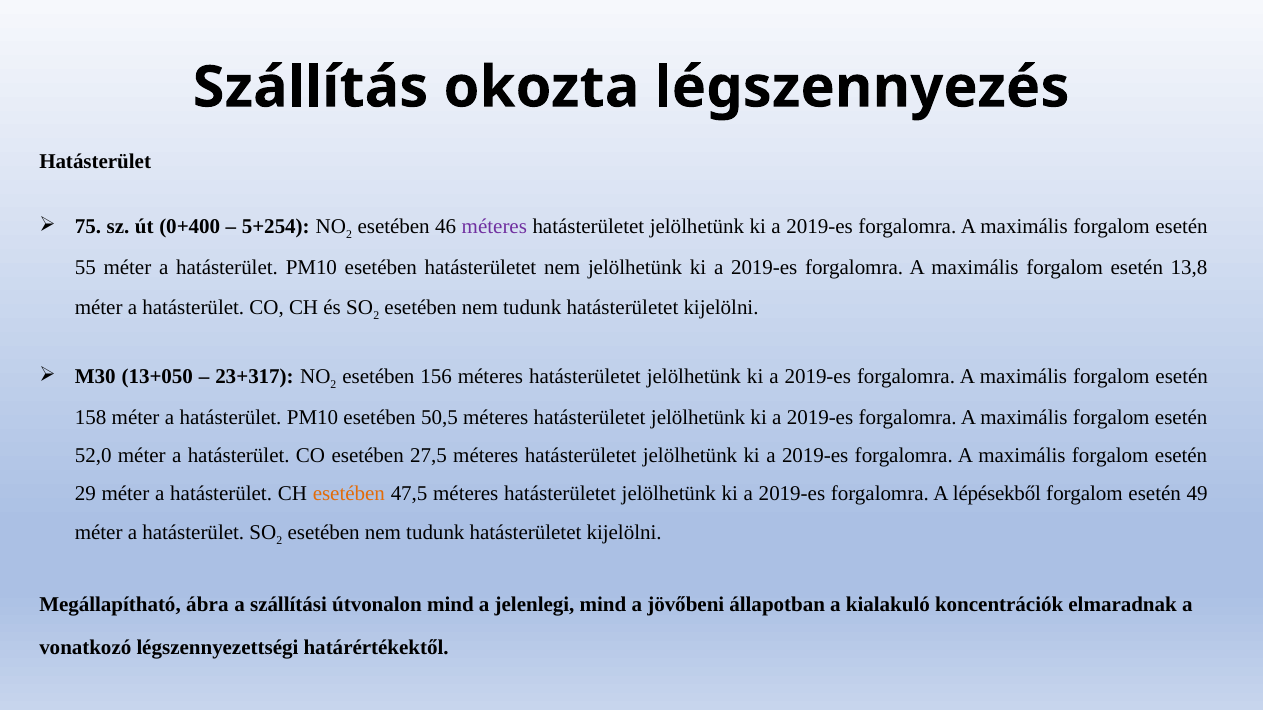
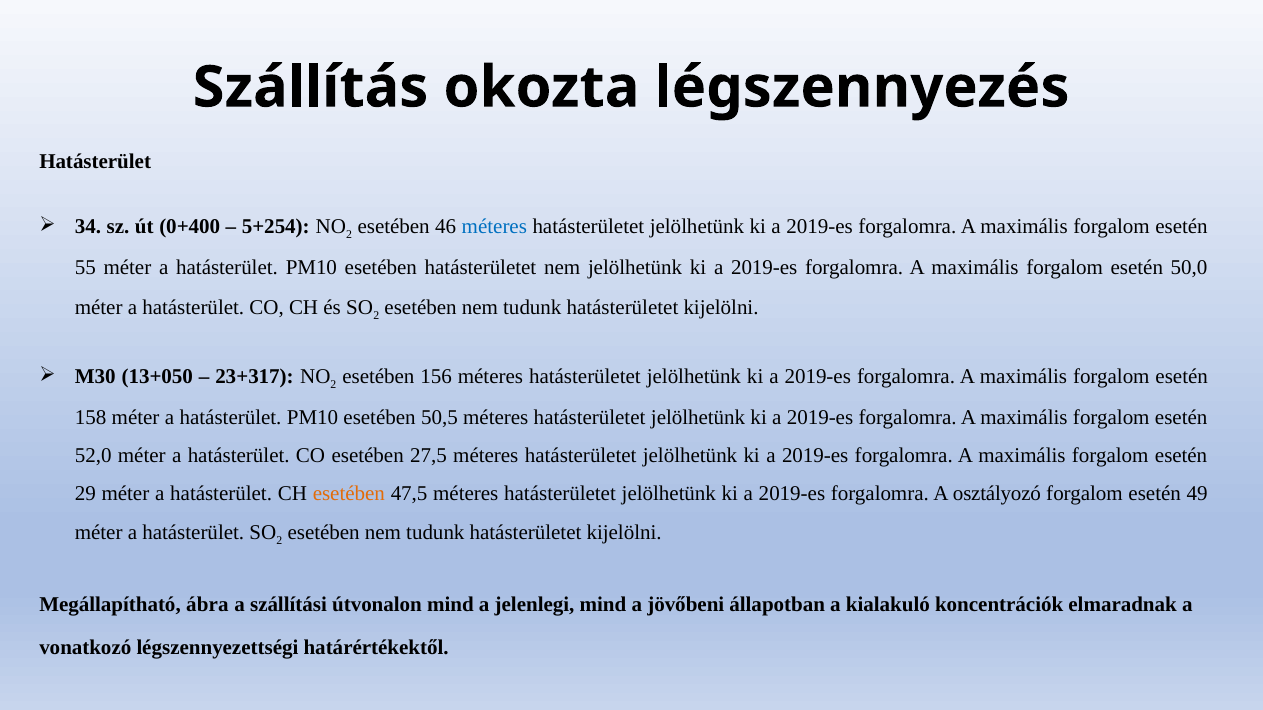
75: 75 -> 34
méteres at (494, 227) colour: purple -> blue
13,8: 13,8 -> 50,0
lépésekből: lépésekből -> osztályozó
